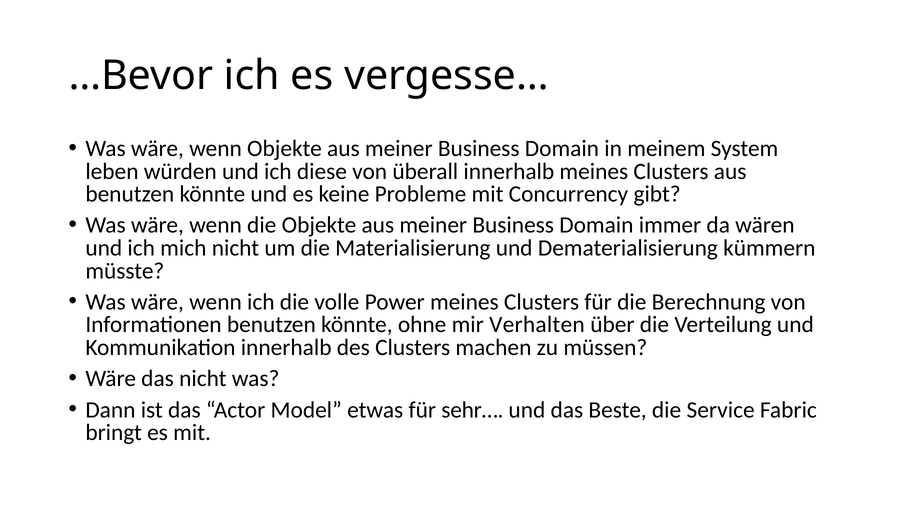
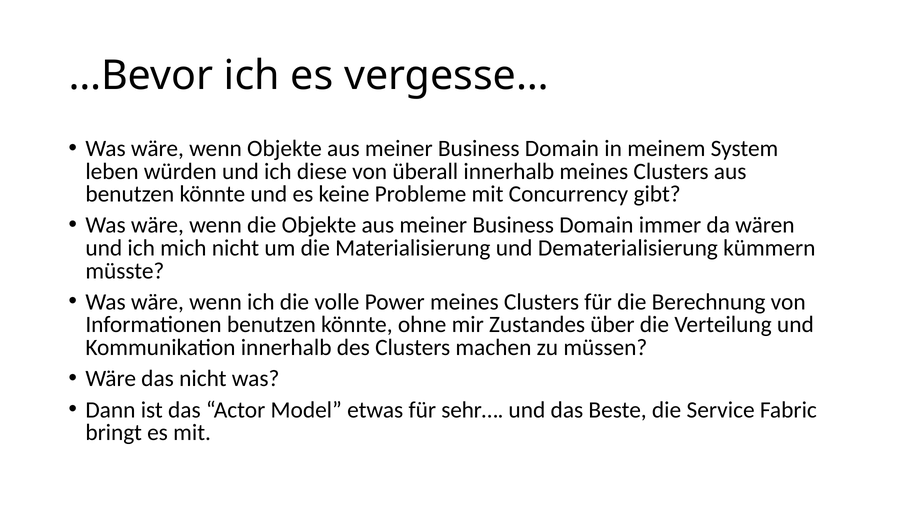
Verhalten: Verhalten -> Zustandes
